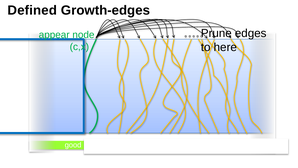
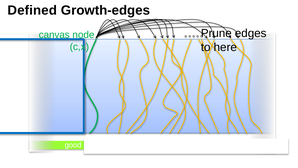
appear: appear -> canvas
